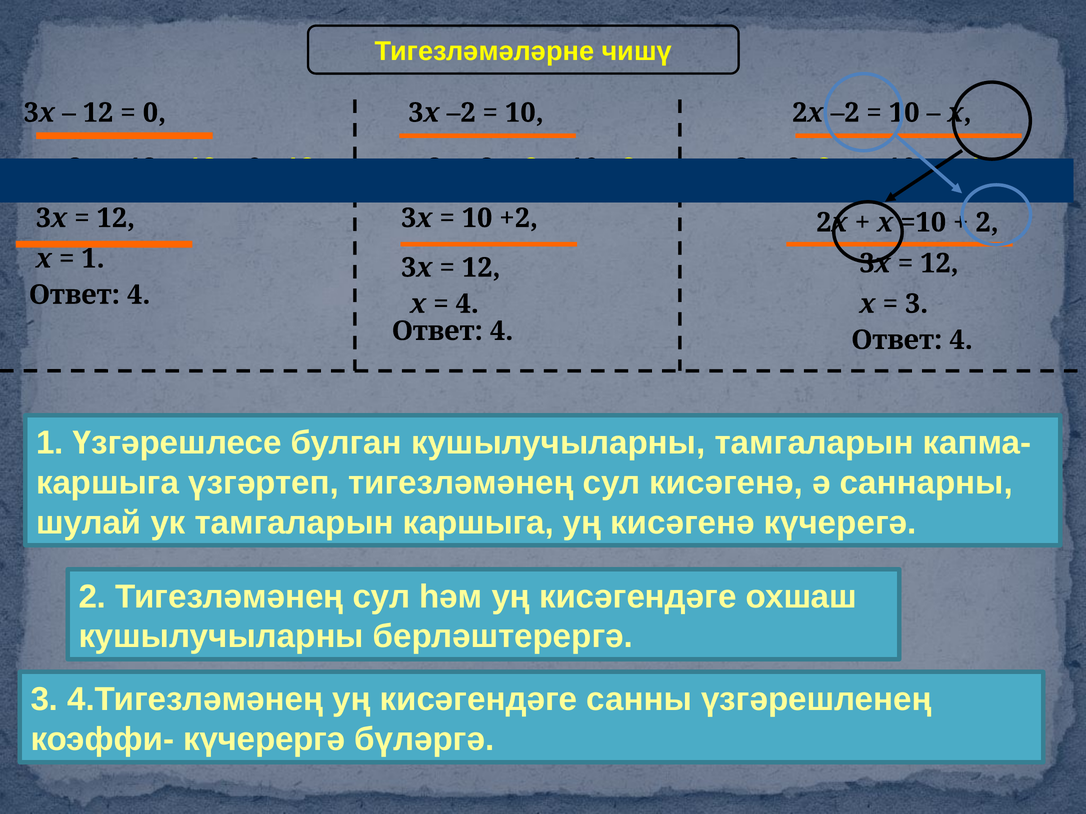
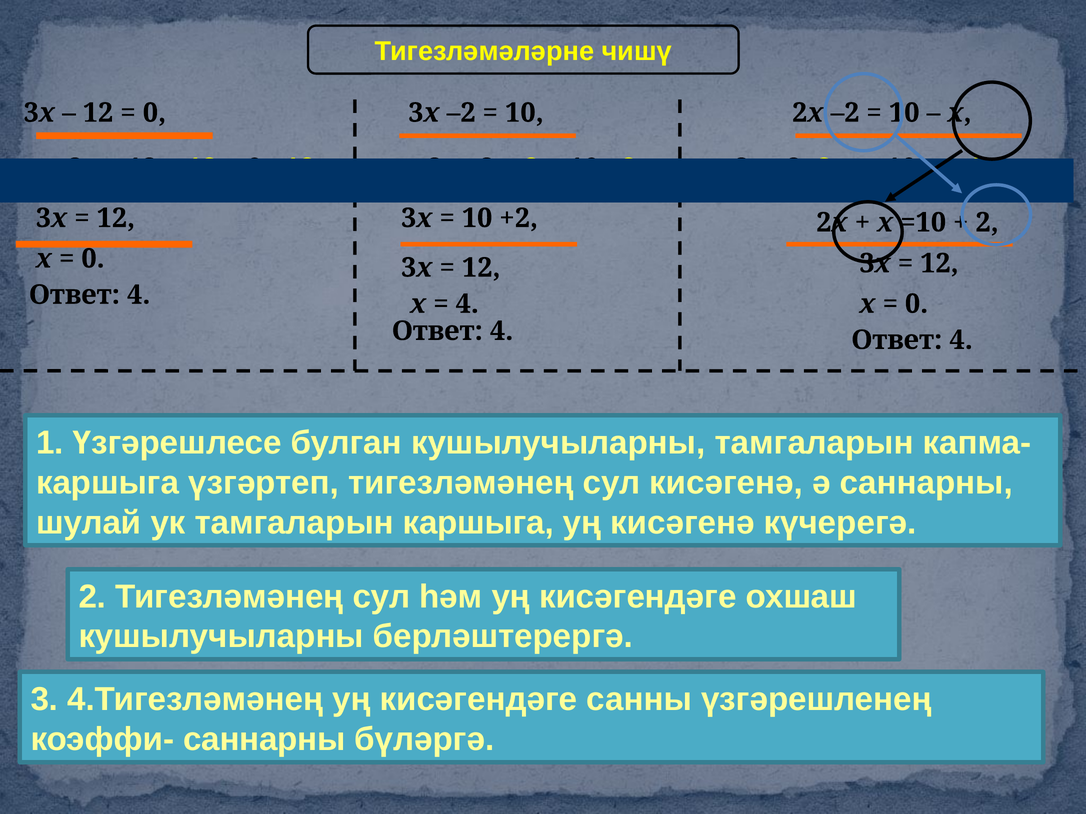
1 at (93, 259): 1 -> 0
3 at (917, 304): 3 -> 0
коэффи- күчерергә: күчерергә -> саннарны
